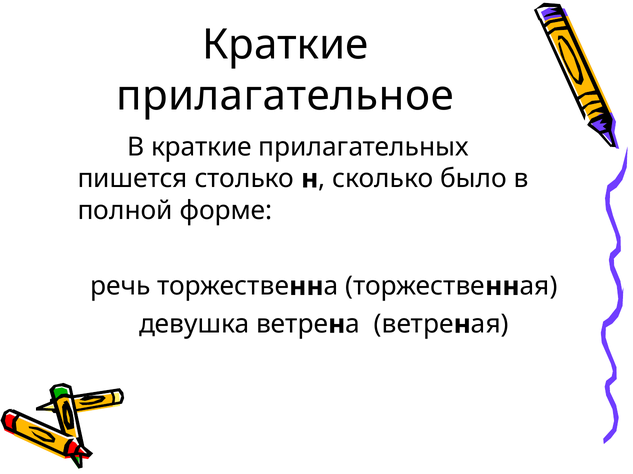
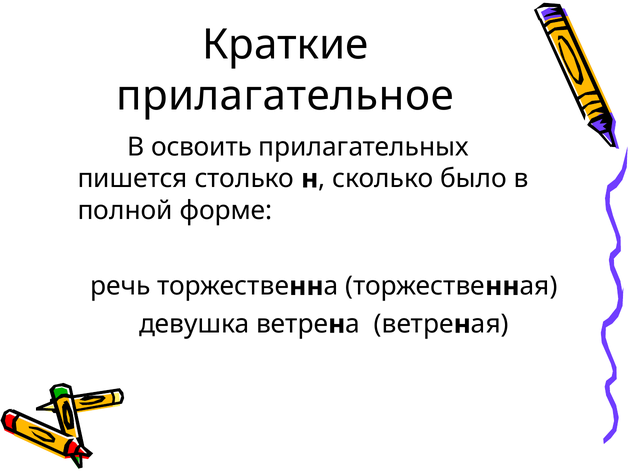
В краткие: краткие -> освоить
